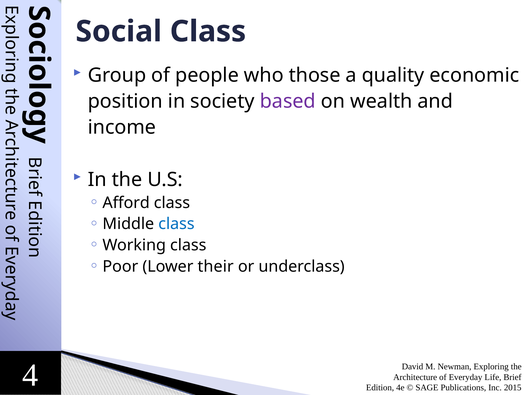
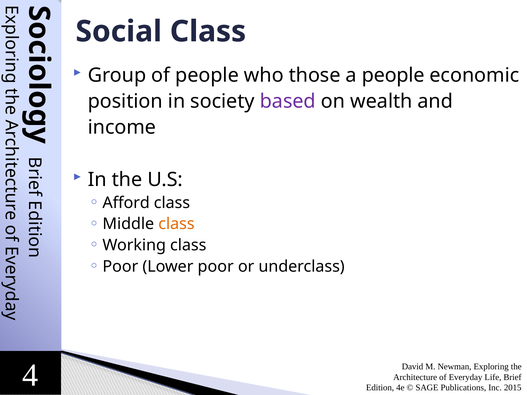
a quality: quality -> people
class at (176, 224) colour: blue -> orange
Lower their: their -> poor
